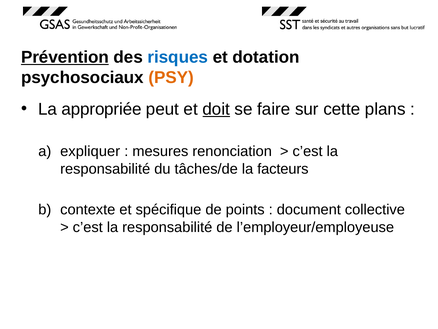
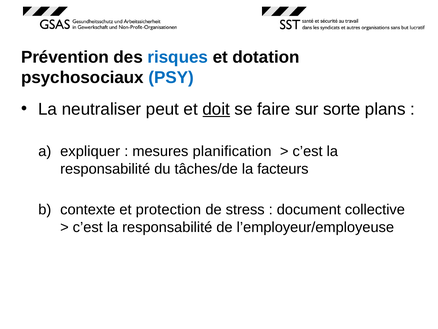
Prévention underline: present -> none
PSY colour: orange -> blue
appropriée: appropriée -> neutraliser
cette: cette -> sorte
renonciation: renonciation -> planification
spécifique: spécifique -> protection
points: points -> stress
